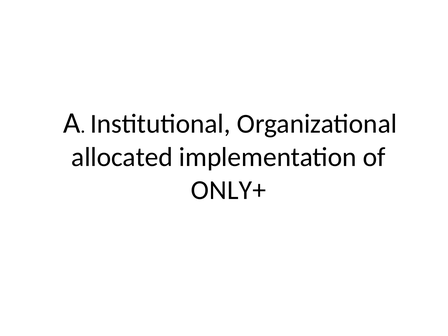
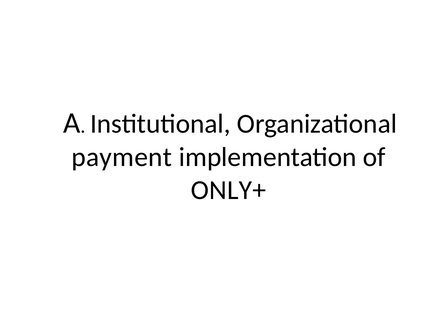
allocated: allocated -> payment
